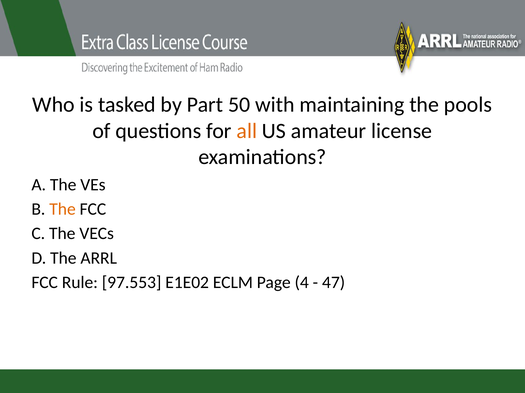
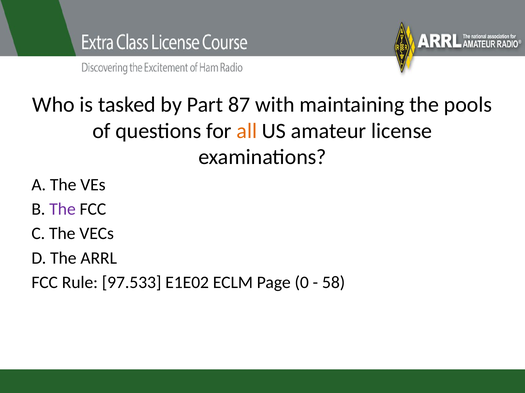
50: 50 -> 87
The at (62, 209) colour: orange -> purple
97.553: 97.553 -> 97.533
4: 4 -> 0
47: 47 -> 58
